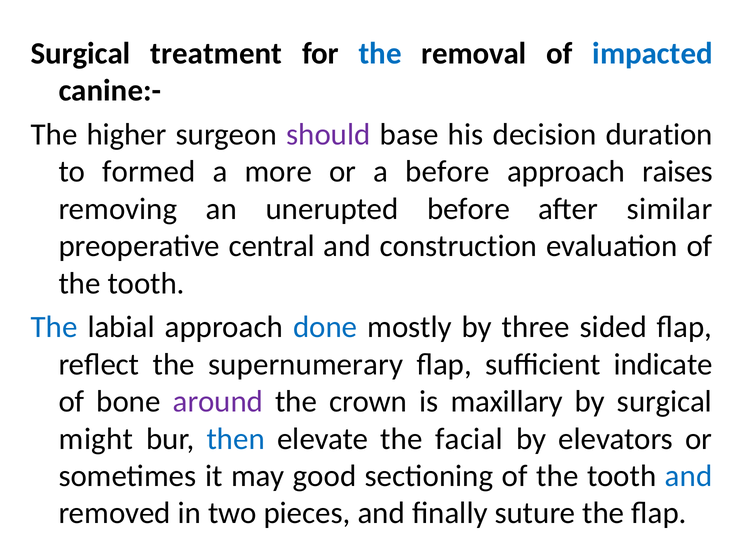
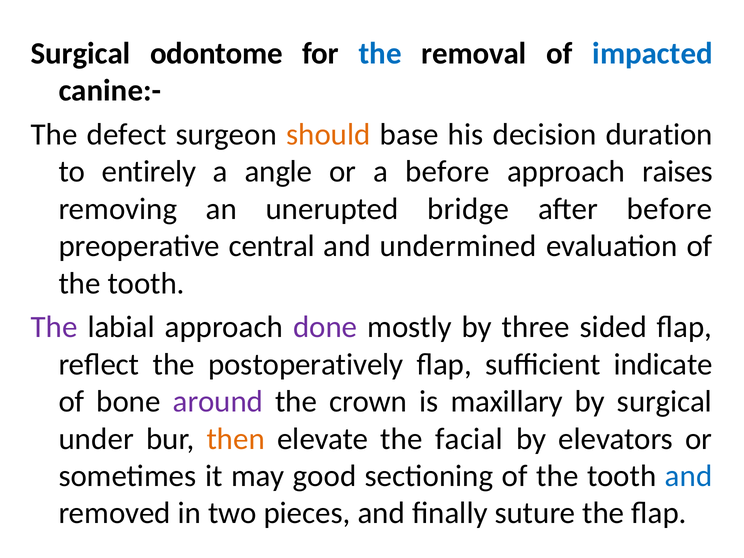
treatment: treatment -> odontome
higher: higher -> defect
should colour: purple -> orange
formed: formed -> entirely
more: more -> angle
unerupted before: before -> bridge
after similar: similar -> before
construction: construction -> undermined
The at (54, 327) colour: blue -> purple
done colour: blue -> purple
supernumerary: supernumerary -> postoperatively
might: might -> under
then colour: blue -> orange
